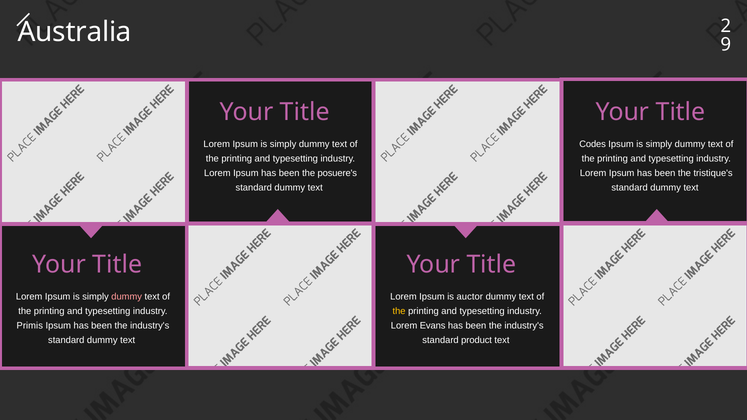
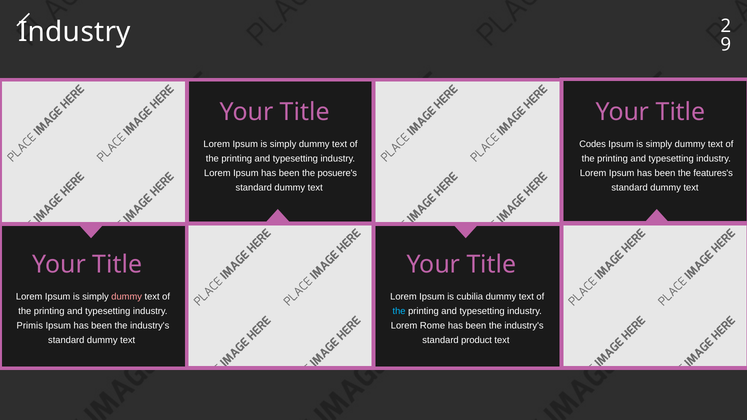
Australia at (75, 32): Australia -> Industry
tristique's: tristique's -> features's
auctor: auctor -> cubilia
the at (399, 311) colour: yellow -> light blue
Evans: Evans -> Rome
